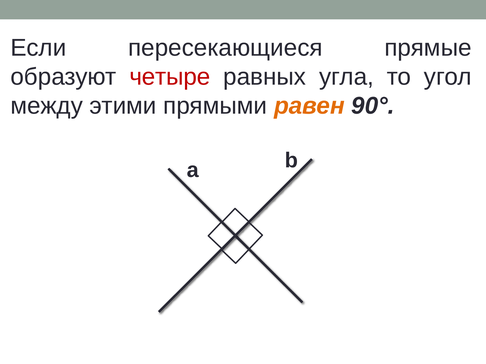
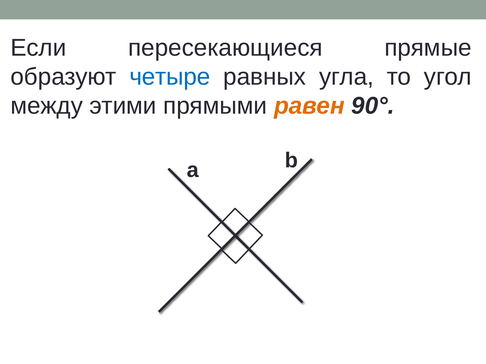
четыре colour: red -> blue
